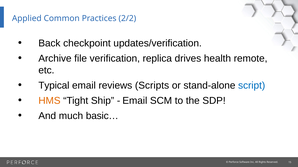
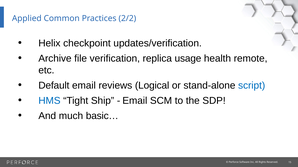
Back: Back -> Helix
drives: drives -> usage
Typical: Typical -> Default
Scripts: Scripts -> Logical
HMS colour: orange -> blue
